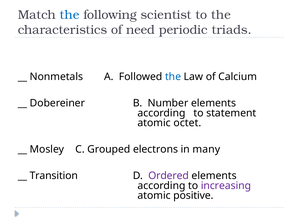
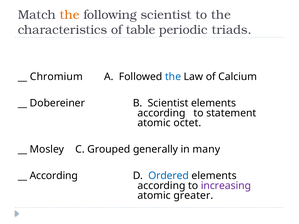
the at (70, 15) colour: blue -> orange
need: need -> table
Nonmetals: Nonmetals -> Chromium
B Number: Number -> Scientist
electrons: electrons -> generally
Transition at (54, 176): Transition -> According
Ordered colour: purple -> blue
positive: positive -> greater
